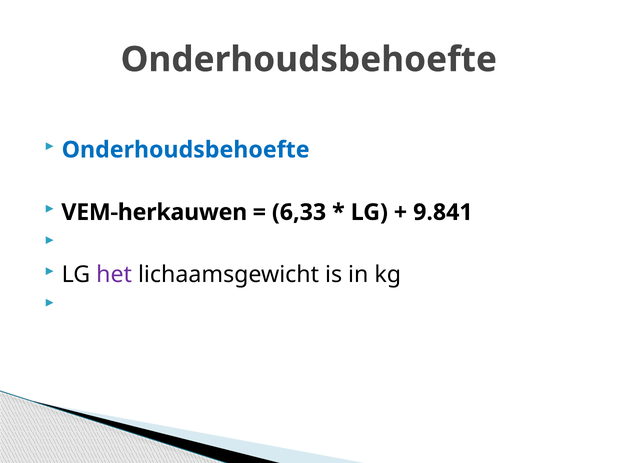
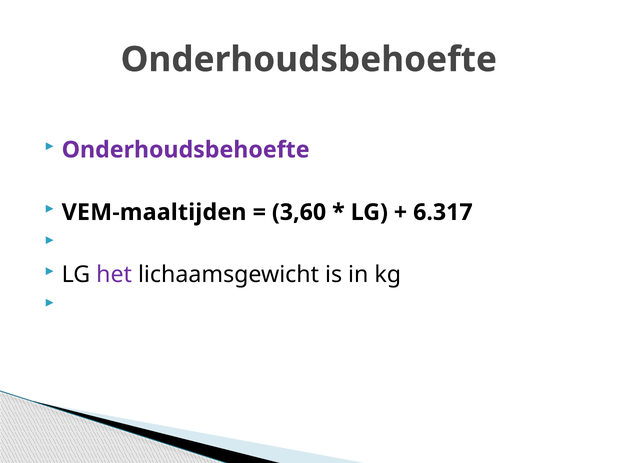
Onderhoudsbehoefte at (186, 150) colour: blue -> purple
VEM-herkauwen: VEM-herkauwen -> VEM-maaltijden
6,33: 6,33 -> 3,60
9.841: 9.841 -> 6.317
